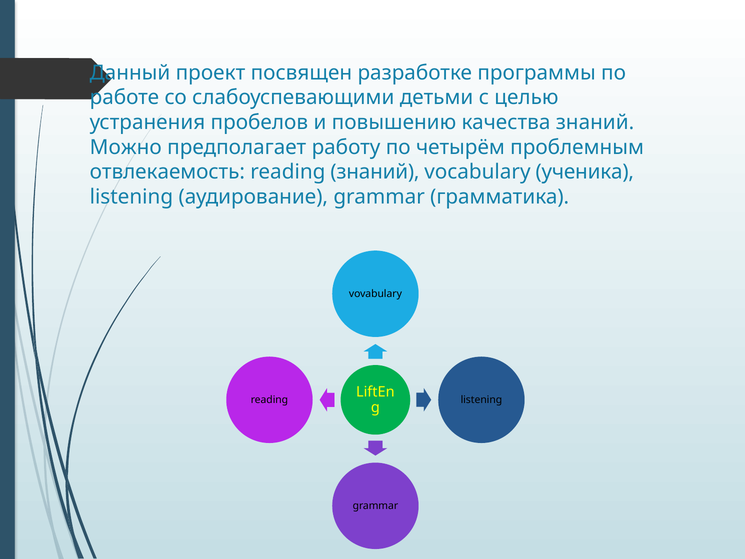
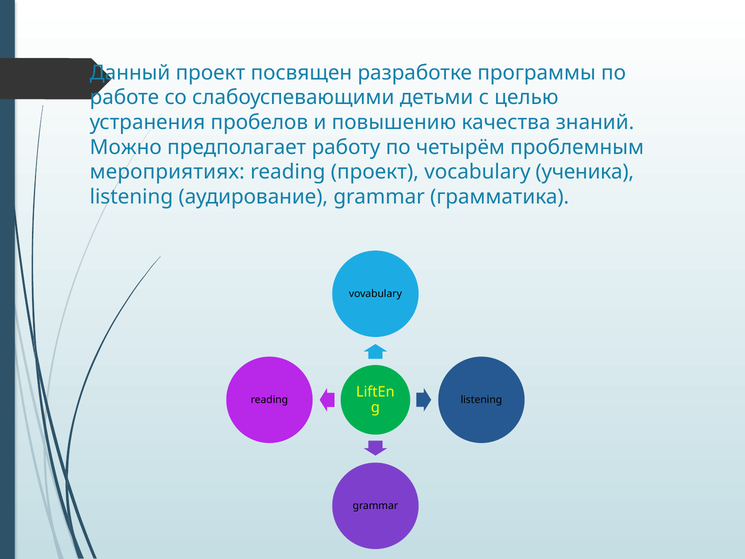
отвлекаемость: отвлекаемость -> мероприятиях
reading знаний: знаний -> проект
